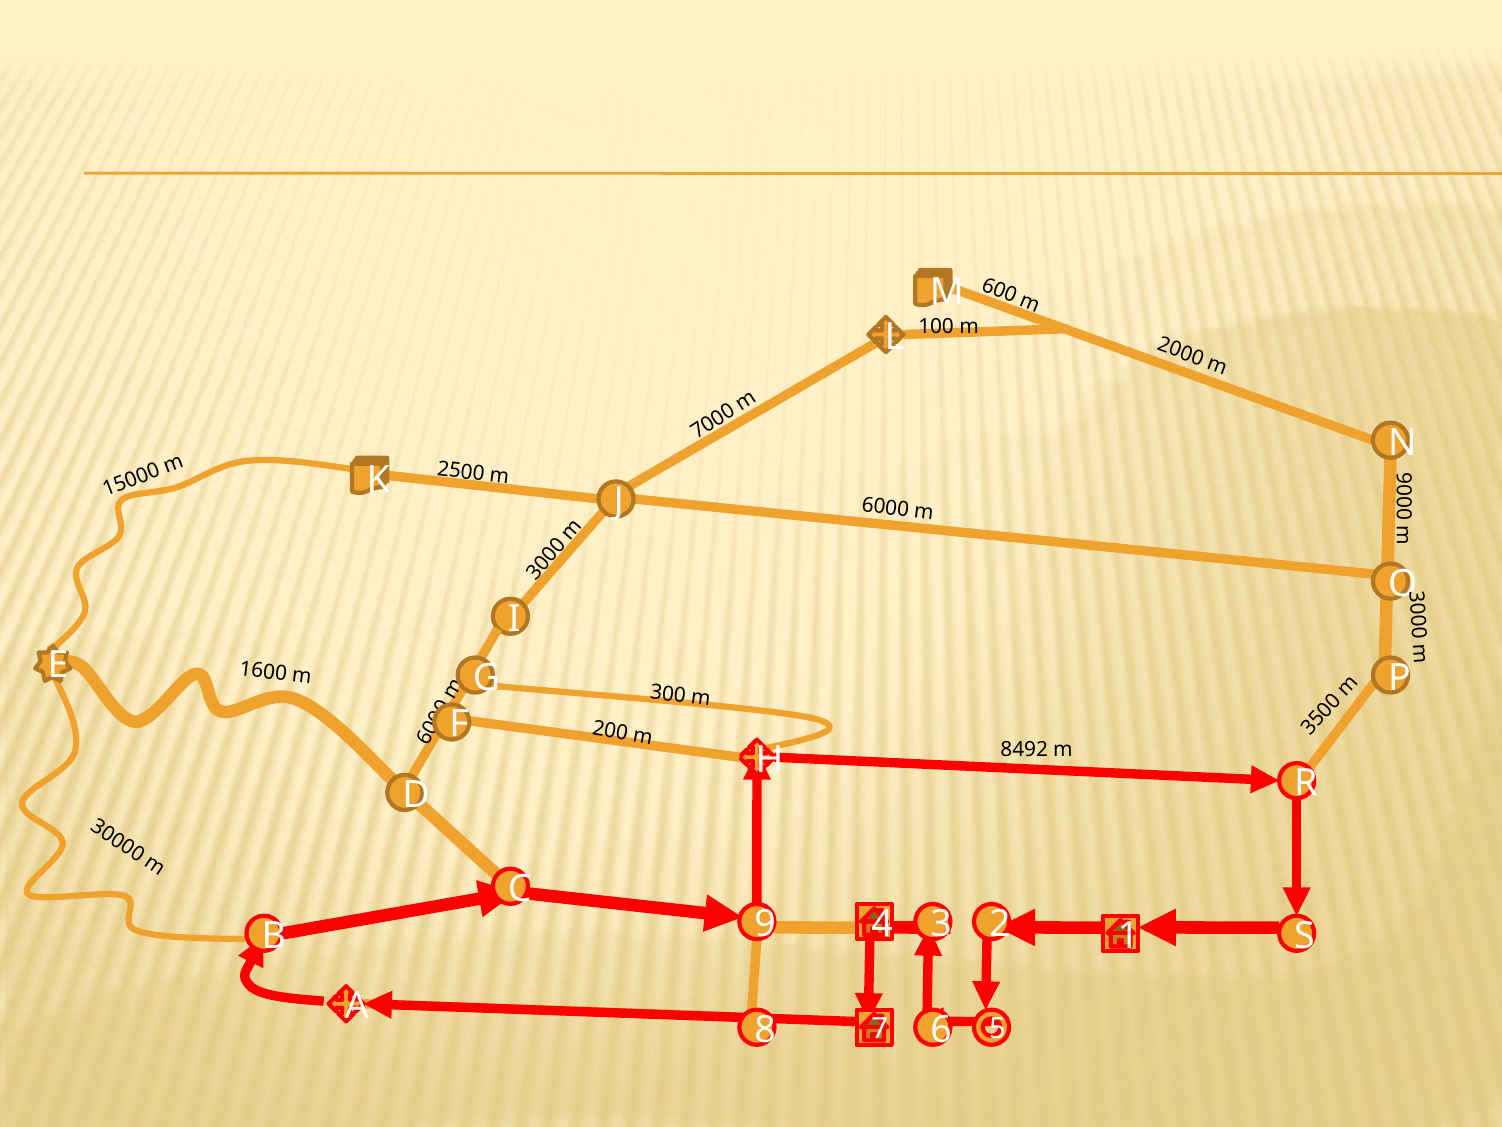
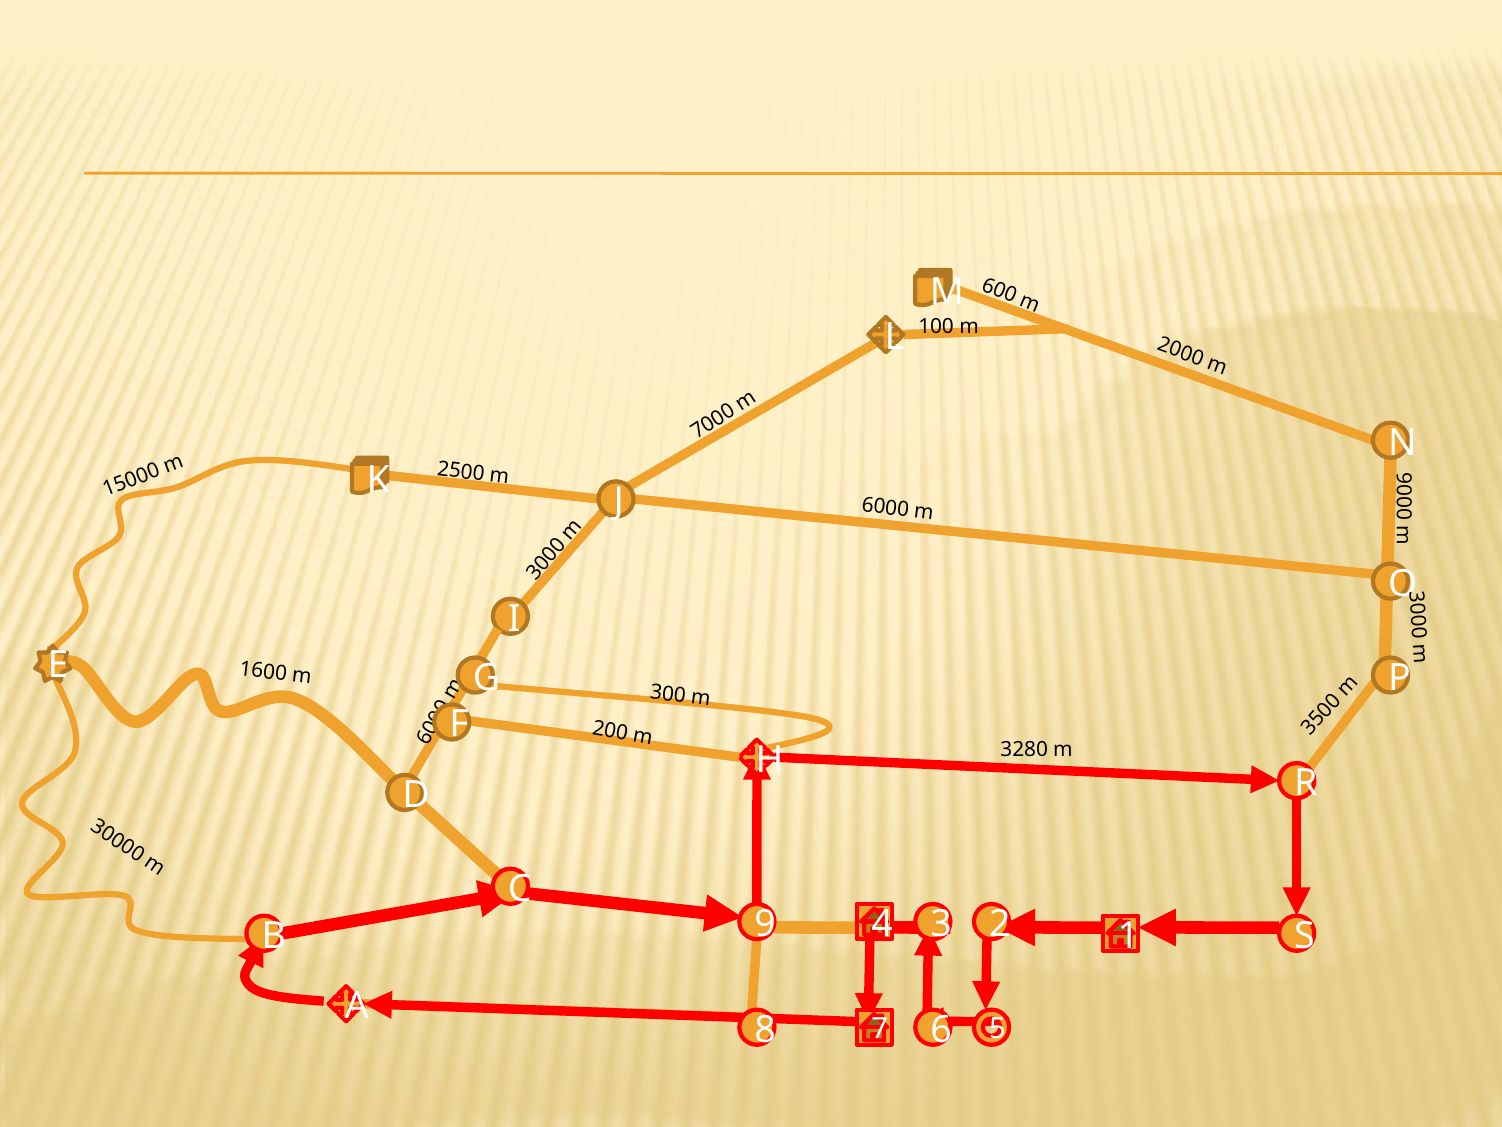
8492: 8492 -> 3280
